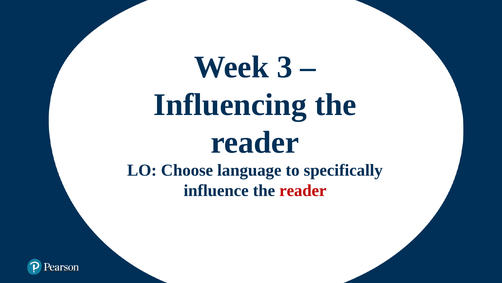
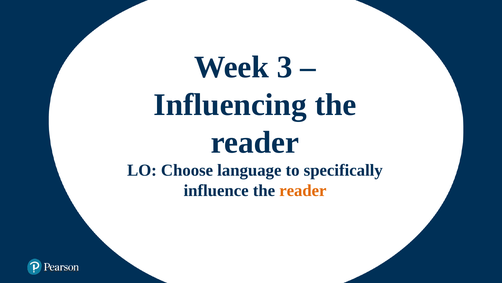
reader at (303, 190) colour: red -> orange
